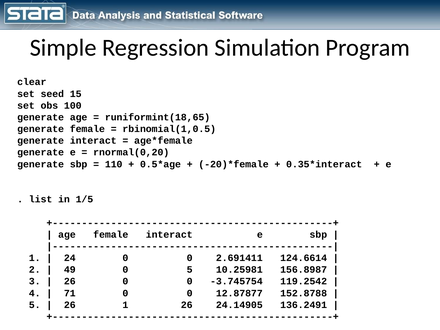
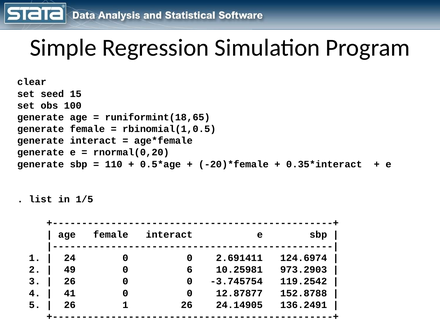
124.6614: 124.6614 -> 124.6974
0 5: 5 -> 6
156.8987: 156.8987 -> 973.2903
71: 71 -> 41
